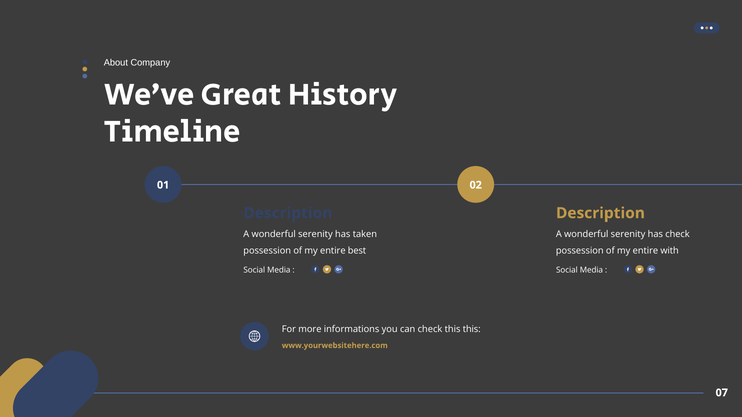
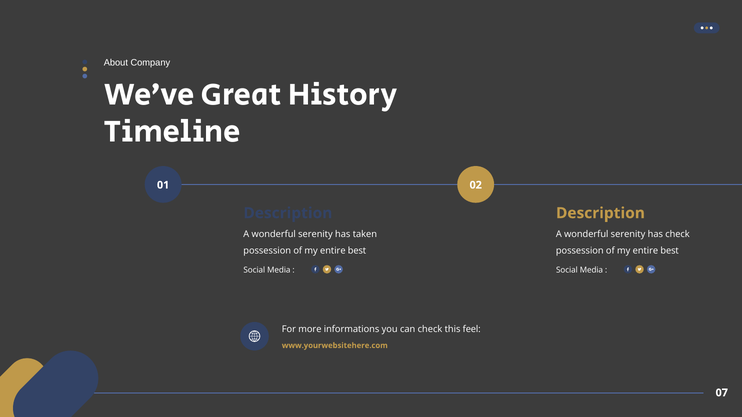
with at (670, 251): with -> best
this this: this -> feel
